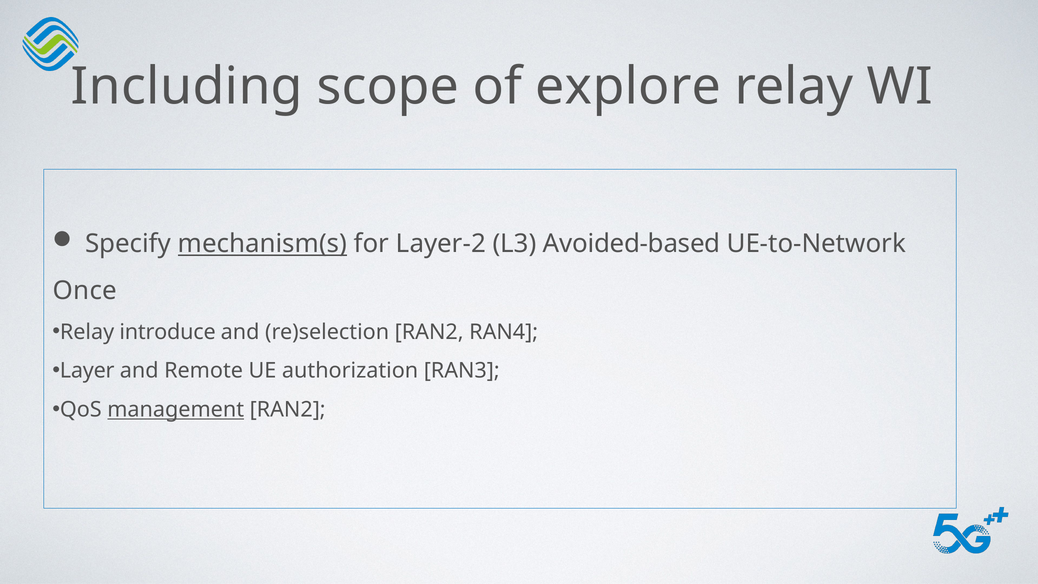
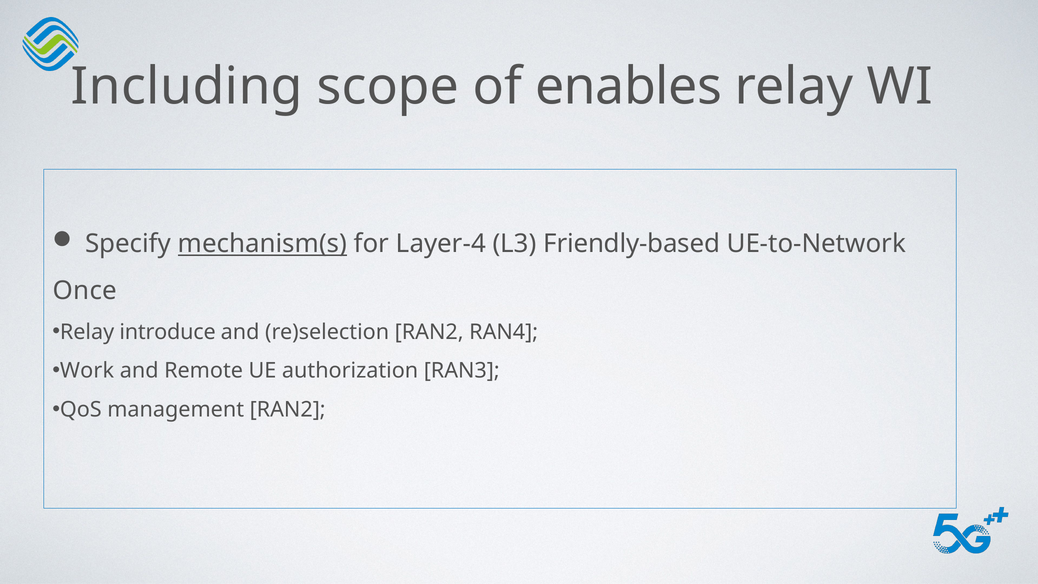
explore: explore -> enables
Layer-2: Layer-2 -> Layer-4
Avoided-based: Avoided-based -> Friendly-based
Layer: Layer -> Work
management underline: present -> none
